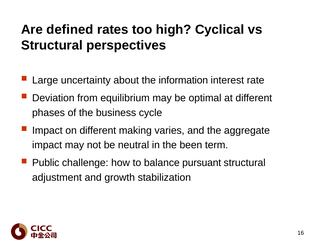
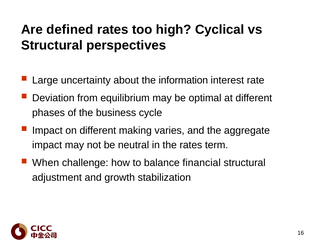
the been: been -> rates
Public: Public -> When
pursuant: pursuant -> financial
